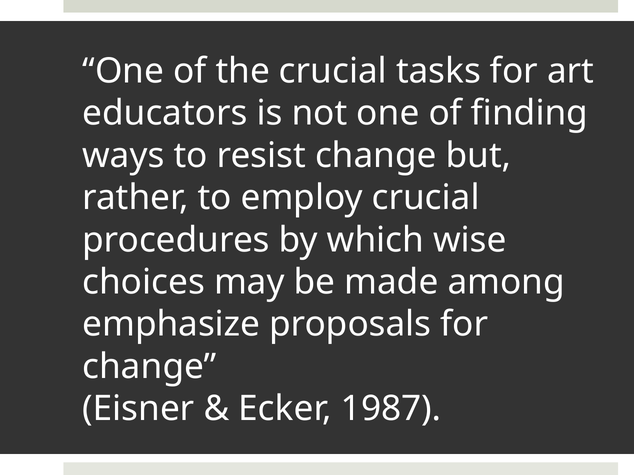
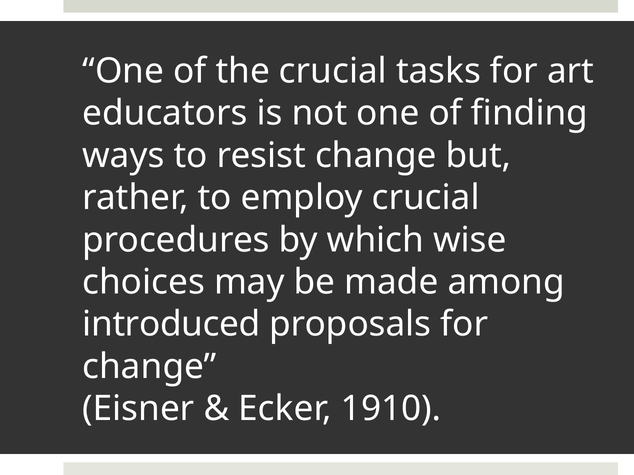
emphasize: emphasize -> introduced
1987: 1987 -> 1910
